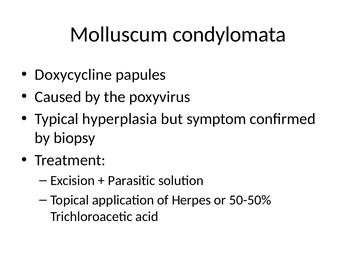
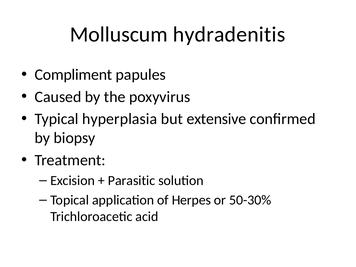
condylomata: condylomata -> hydradenitis
Doxycycline: Doxycycline -> Compliment
symptom: symptom -> extensive
50-50%: 50-50% -> 50-30%
